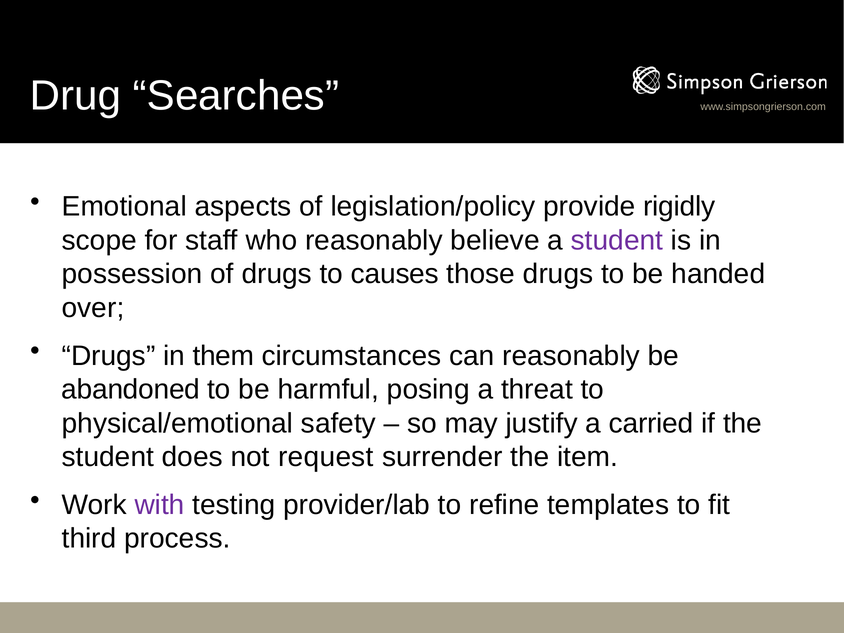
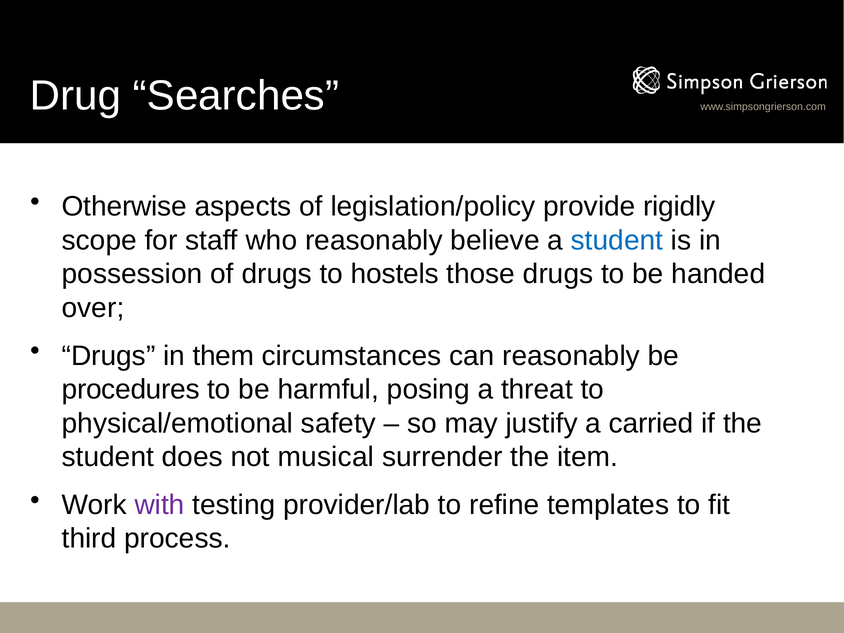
Emotional: Emotional -> Otherwise
student at (617, 240) colour: purple -> blue
causes: causes -> hostels
abandoned: abandoned -> procedures
request: request -> musical
